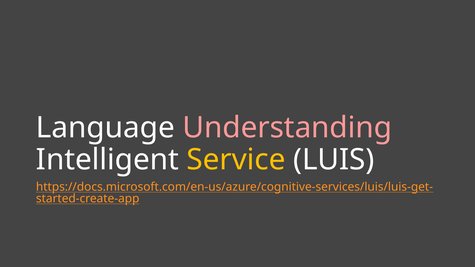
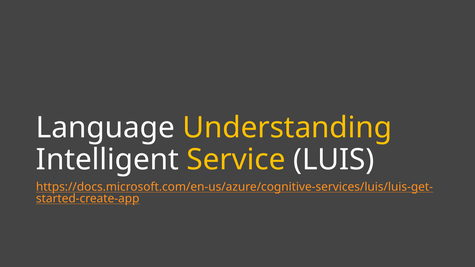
Understanding colour: pink -> yellow
